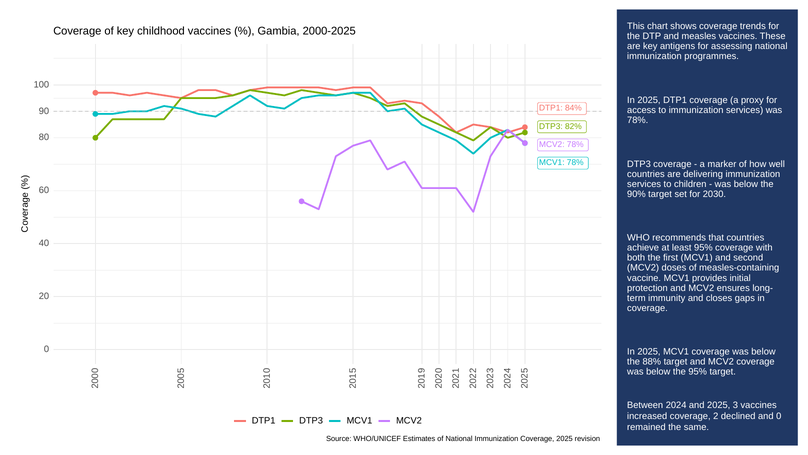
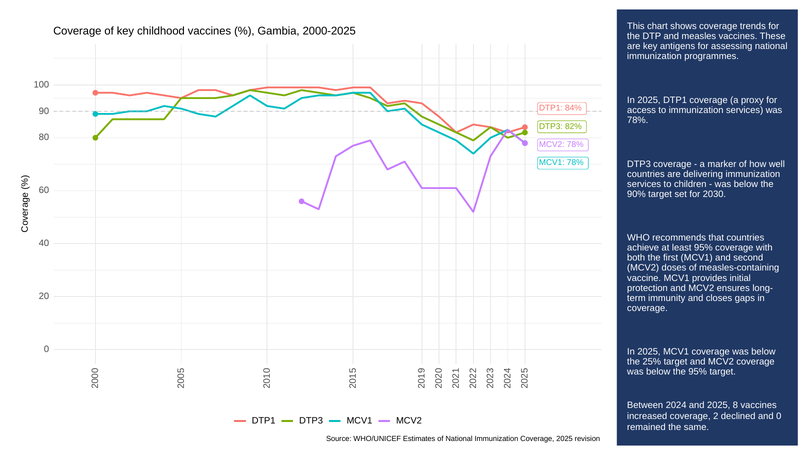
88%: 88% -> 25%
2025 3: 3 -> 8
